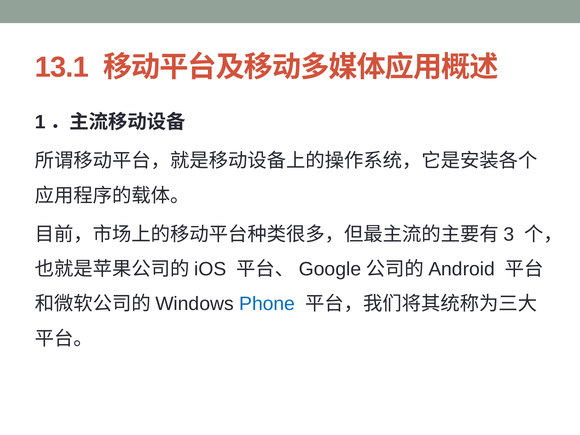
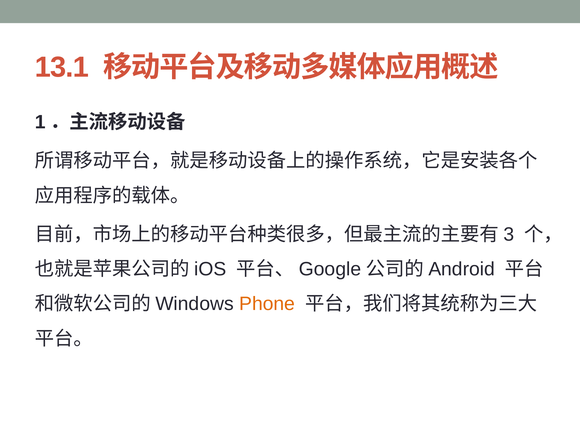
Phone colour: blue -> orange
